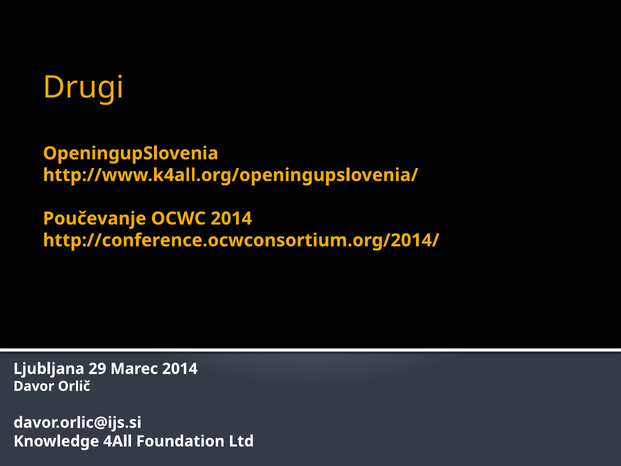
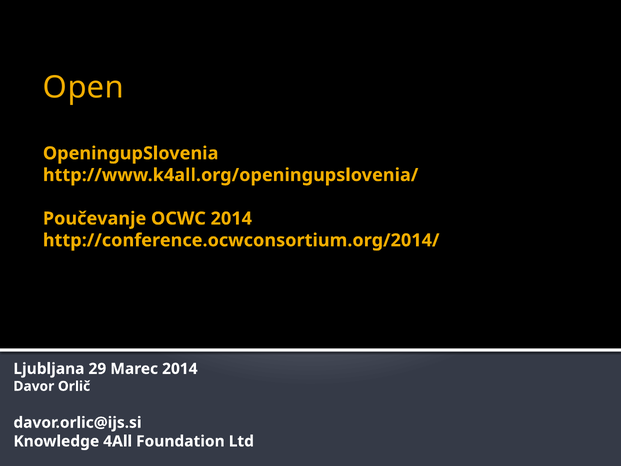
Drugi: Drugi -> Open
